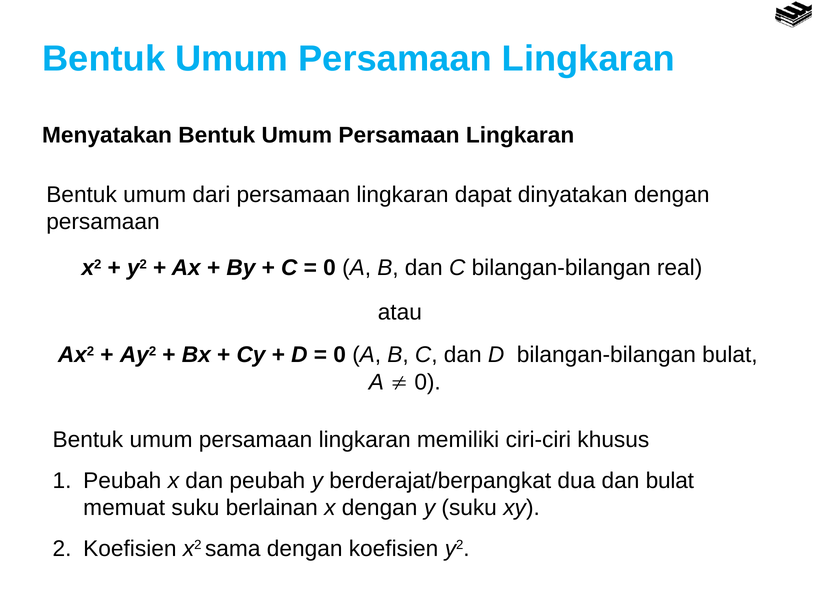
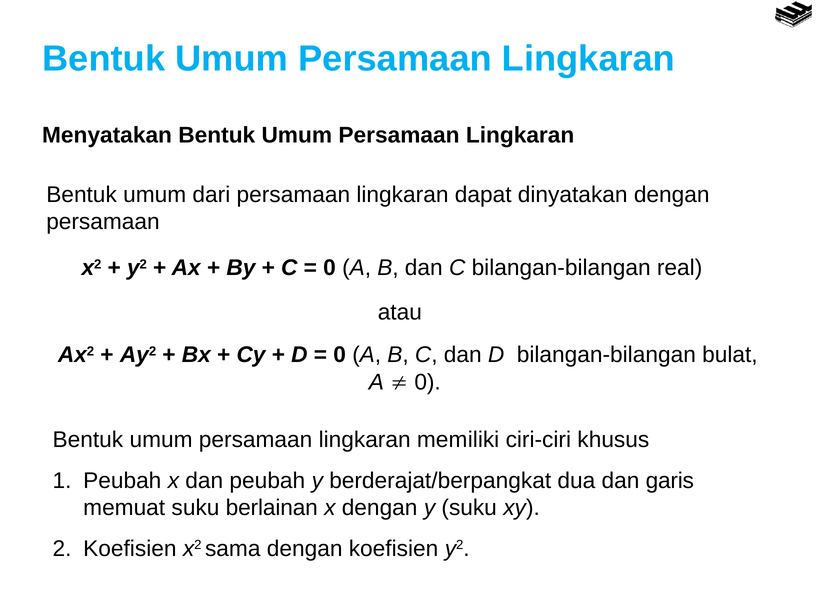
dan bulat: bulat -> garis
